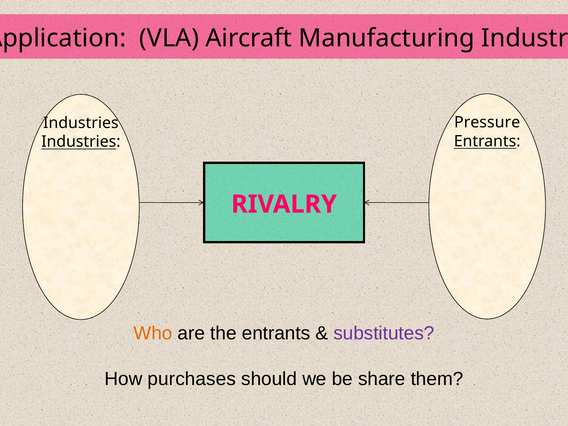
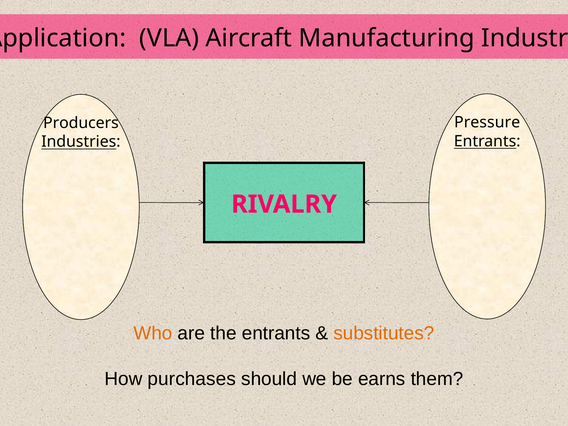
Industries at (81, 123): Industries -> Producers
substitutes colour: purple -> orange
share: share -> earns
